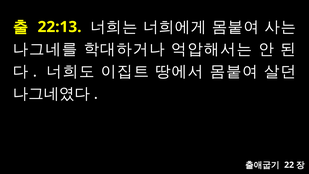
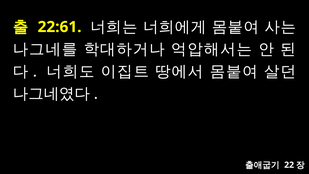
22:13: 22:13 -> 22:61
